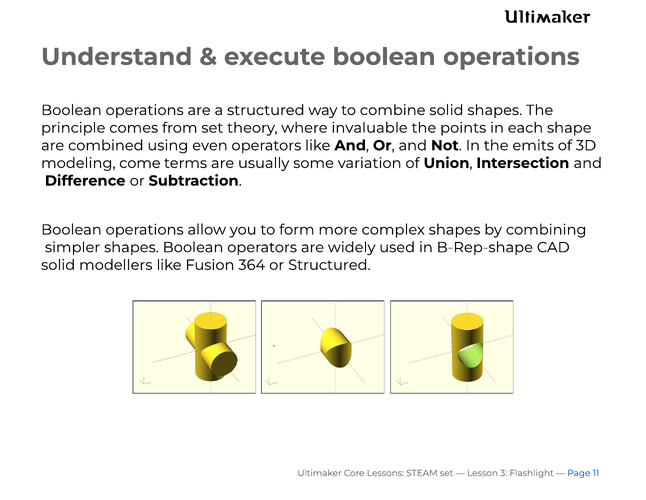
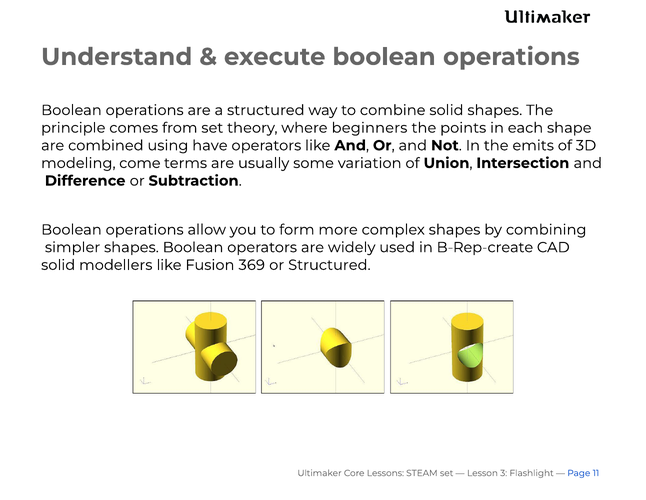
invaluable: invaluable -> beginners
even: even -> have
B-Rep-shape: B-Rep-shape -> B-Rep-create
364: 364 -> 369
